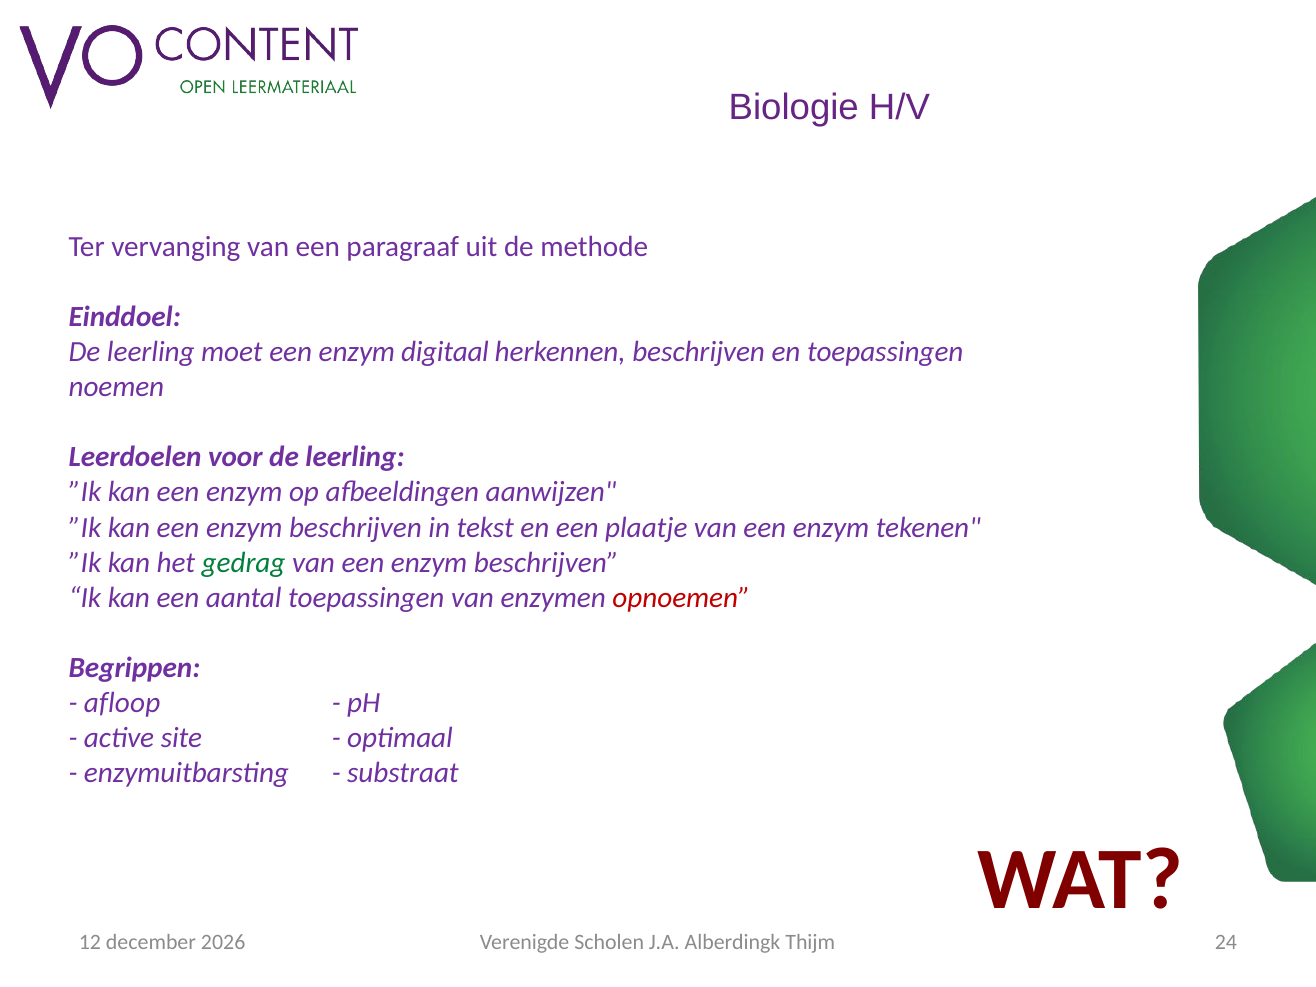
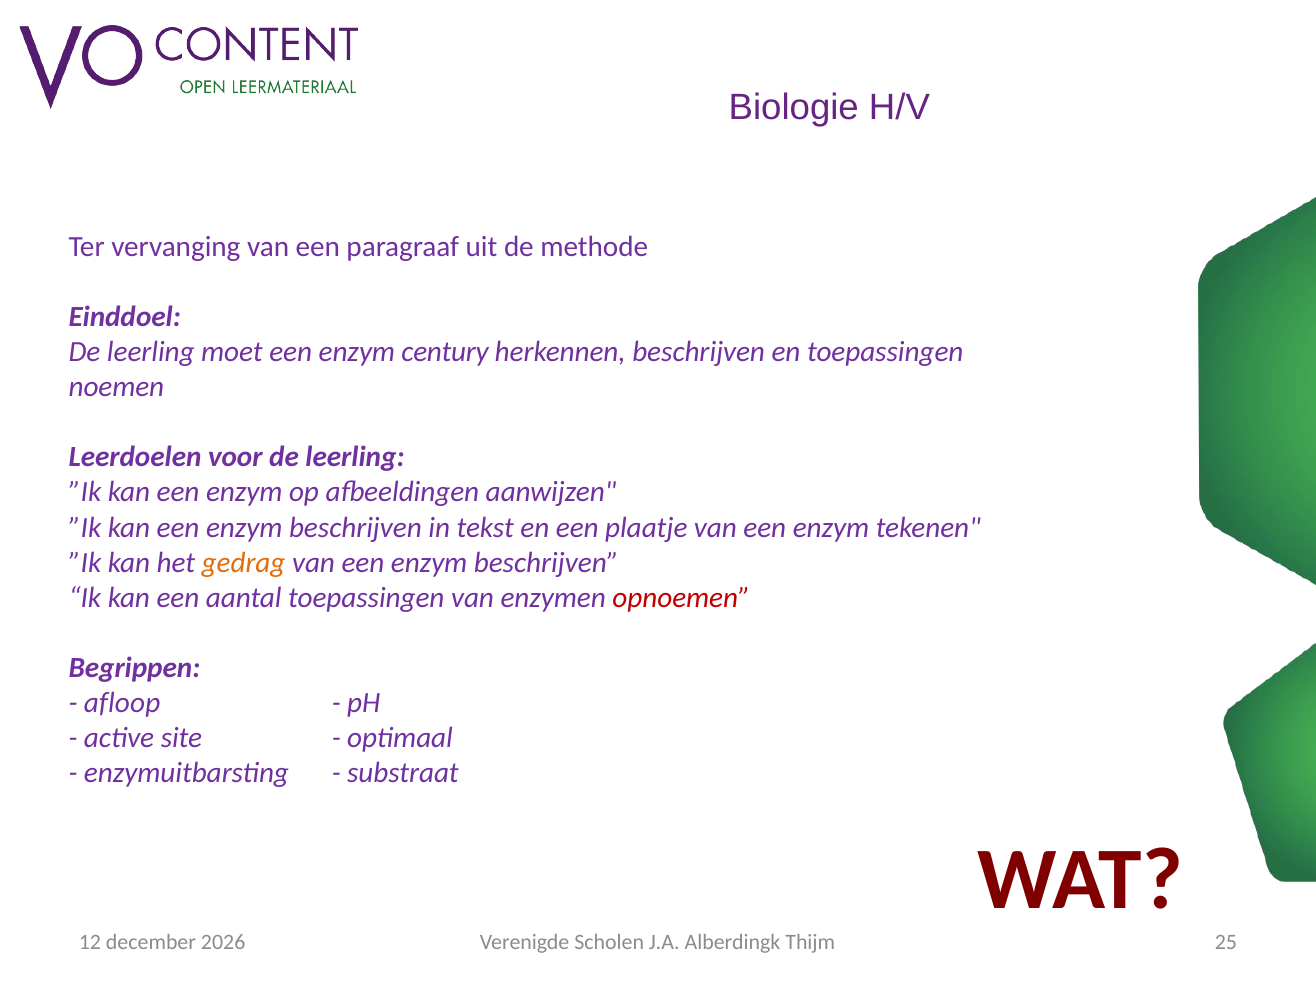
digitaal: digitaal -> century
gedrag colour: green -> orange
24: 24 -> 25
